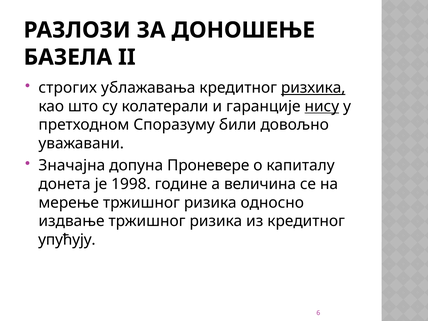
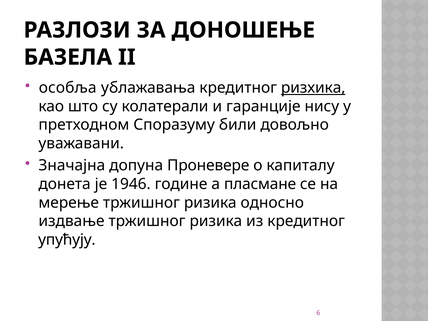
строгих: строгих -> особља
нису underline: present -> none
1998: 1998 -> 1946
величина: величина -> пласмане
